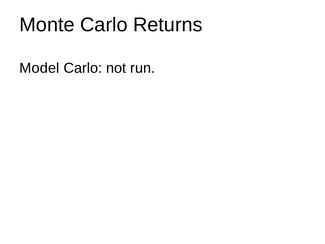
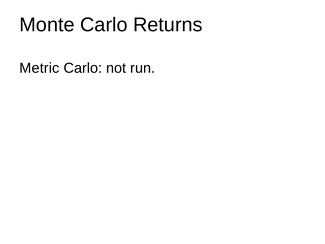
Model: Model -> Metric
